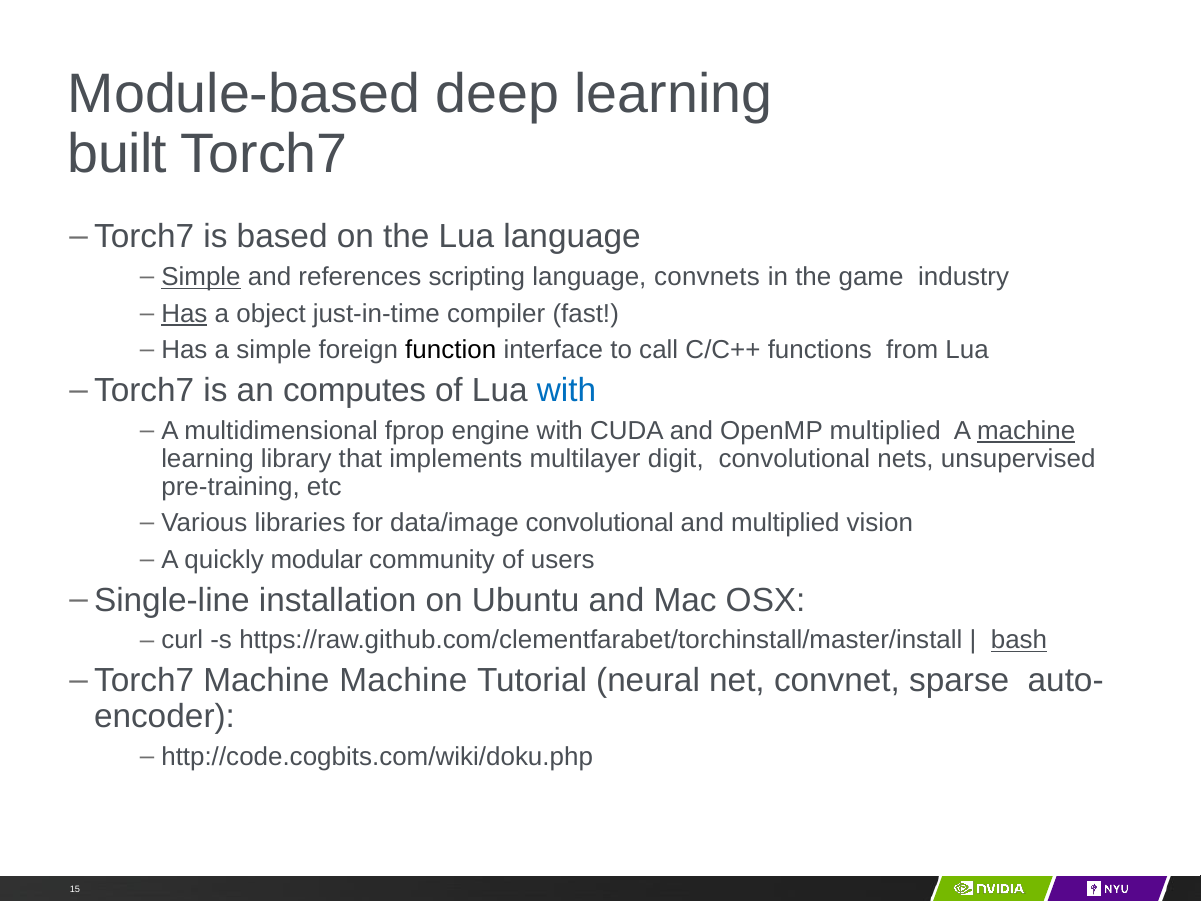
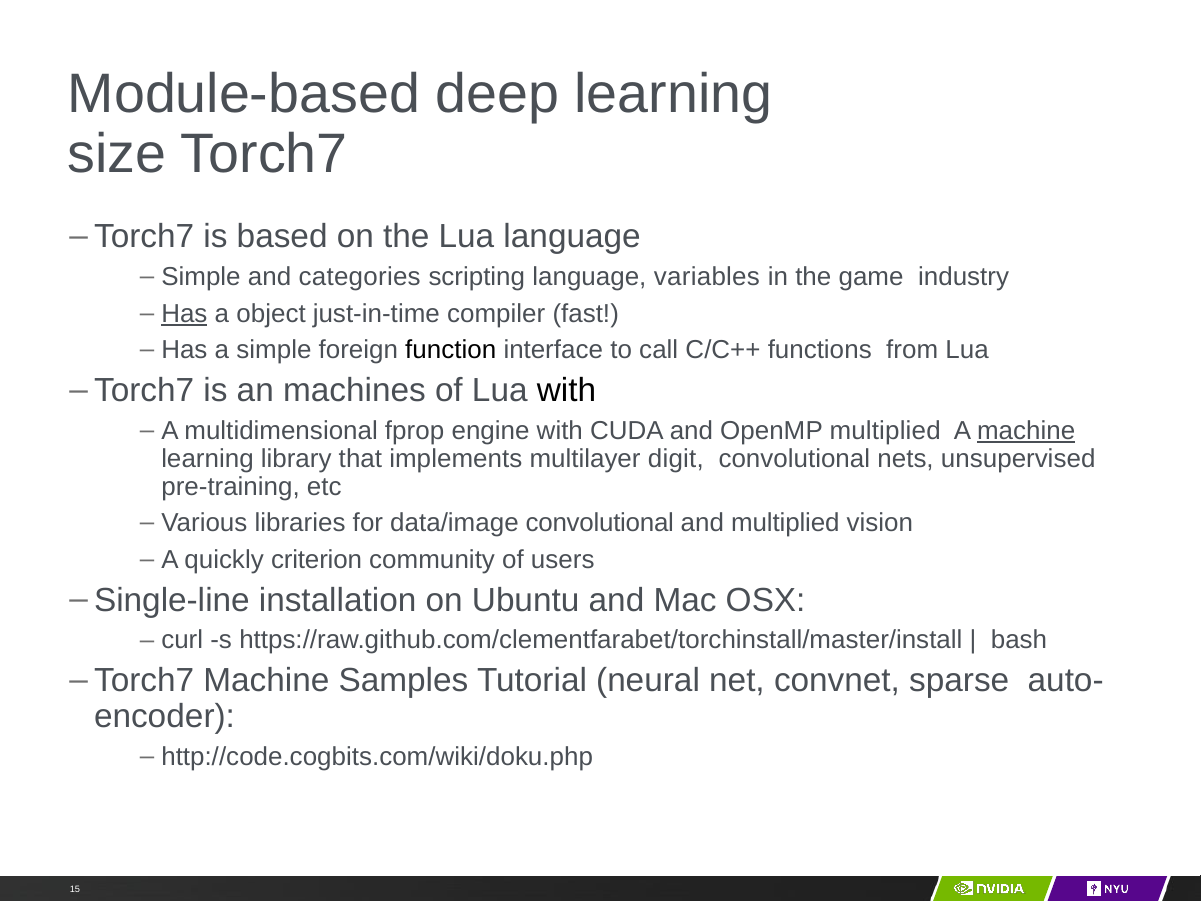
built: built -> size
Simple at (201, 277) underline: present -> none
references: references -> categories
convnets: convnets -> variables
computes: computes -> machines
with at (566, 390) colour: blue -> black
modular: modular -> criterion
bash underline: present -> none
Machine Machine: Machine -> Samples
